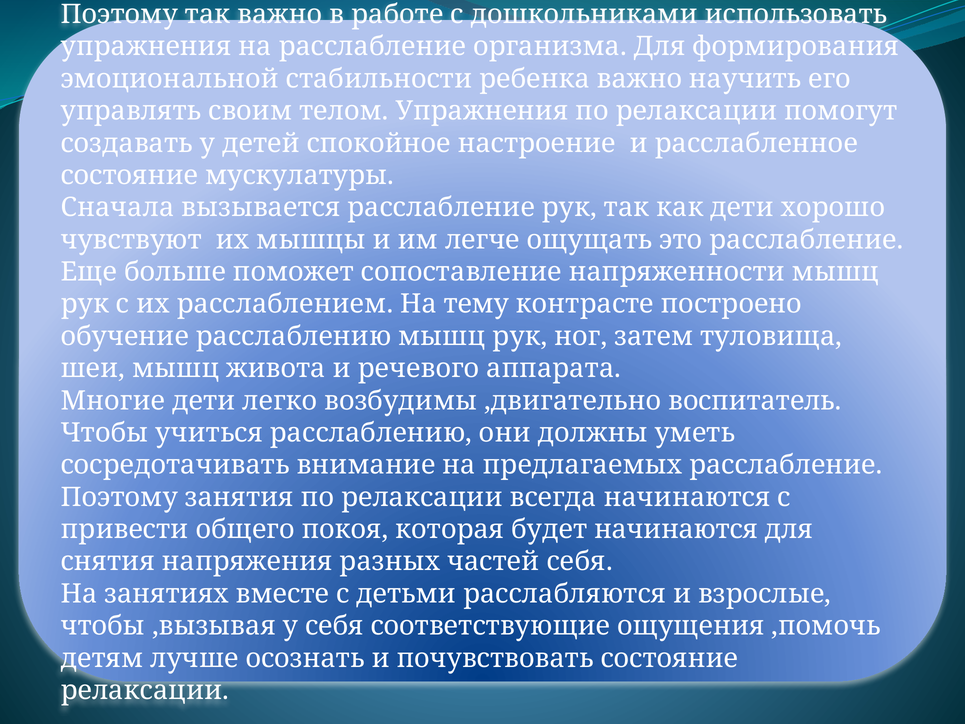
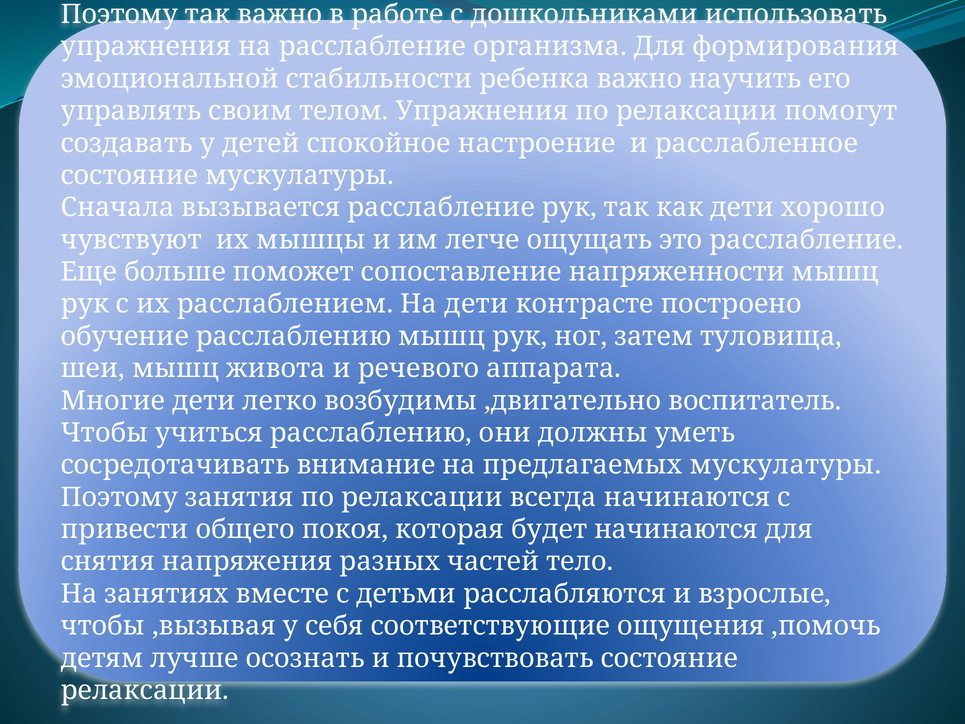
На тему: тему -> дети
предлагаемых расслабление: расслабление -> мускулатуры
частей себя: себя -> тело
